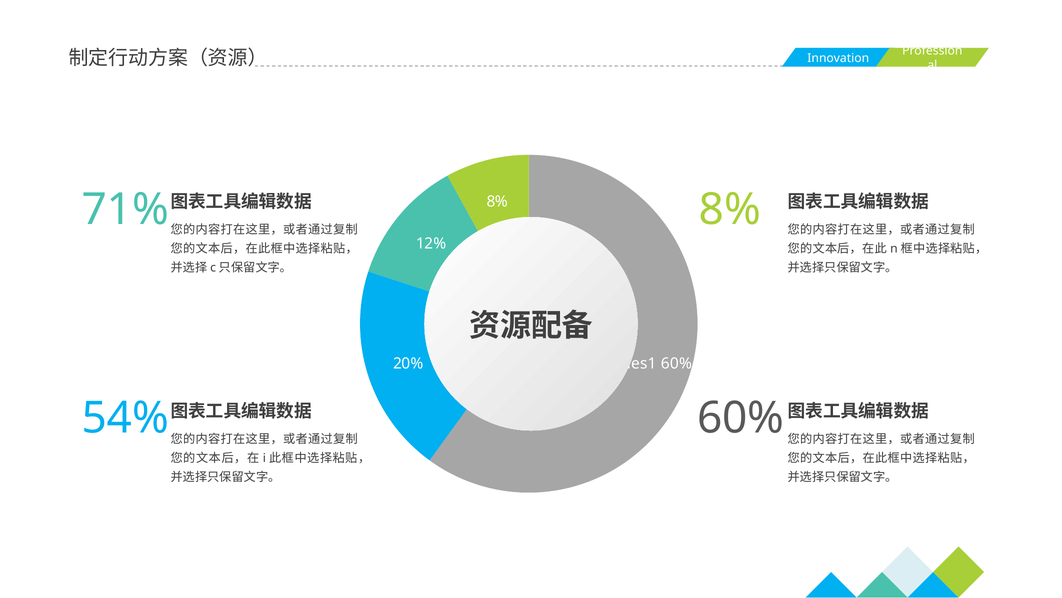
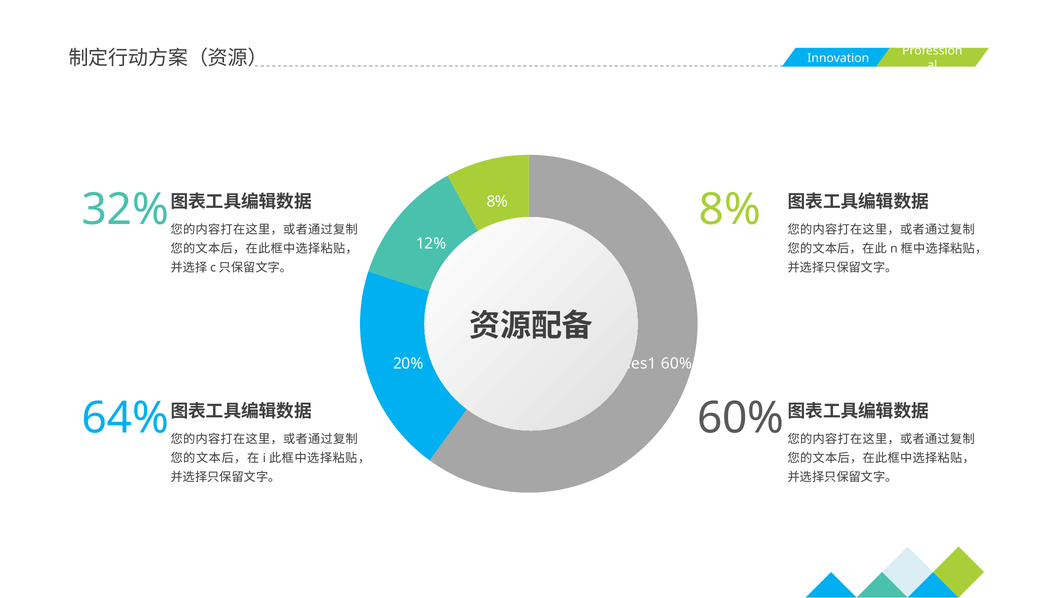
71%: 71% -> 32%
54%: 54% -> 64%
